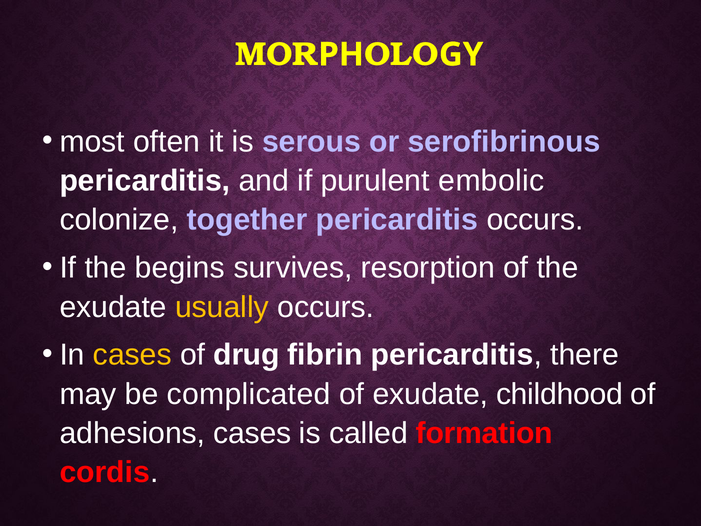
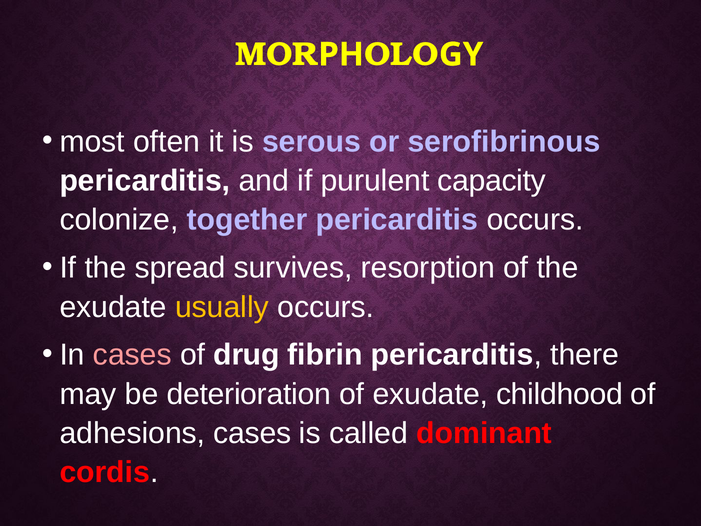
embolic: embolic -> capacity
begins: begins -> spread
cases at (132, 355) colour: yellow -> pink
complicated: complicated -> deterioration
formation: formation -> dominant
